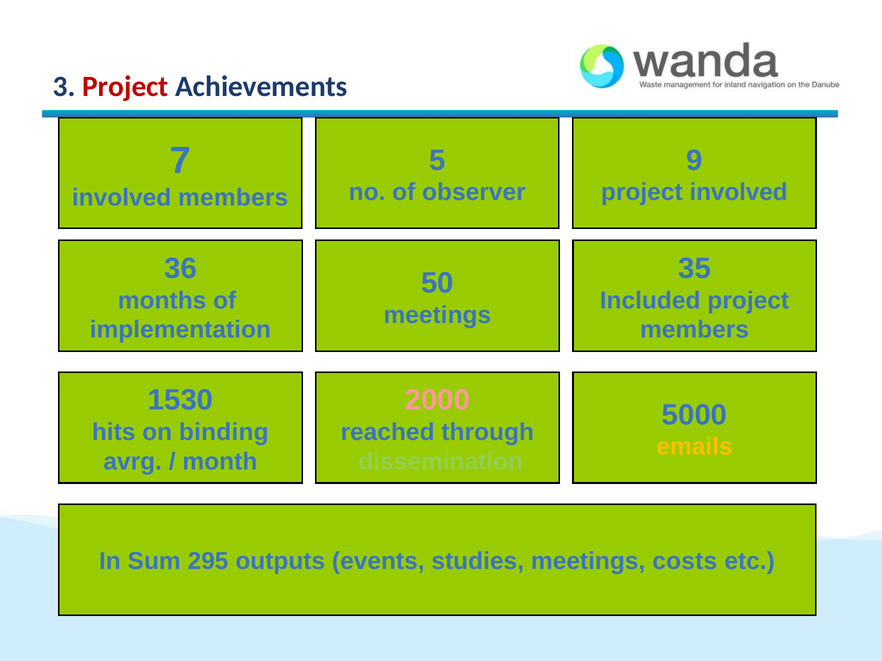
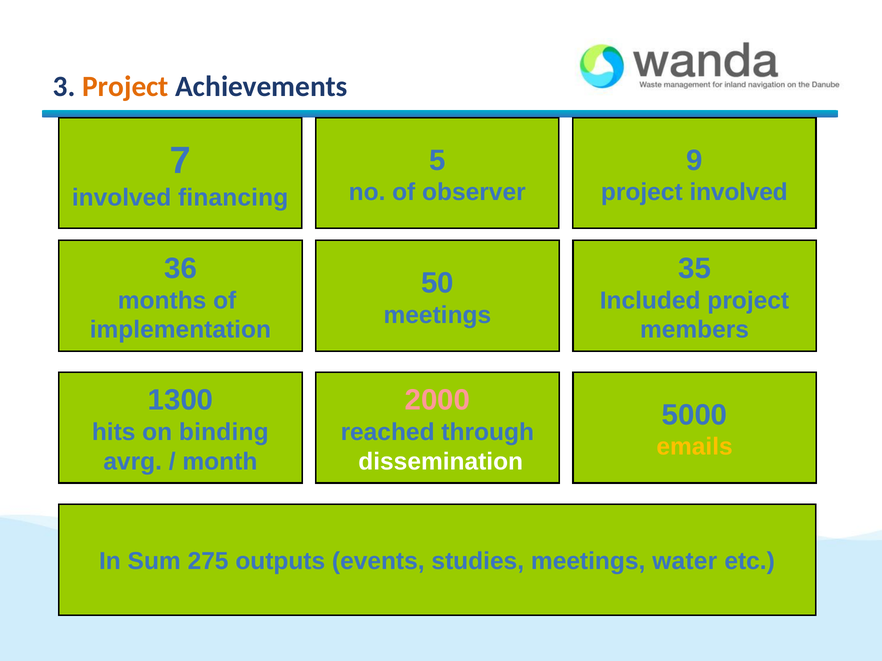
Project at (126, 87) colour: red -> orange
involved members: members -> financing
1530: 1530 -> 1300
dissemination colour: light green -> white
295: 295 -> 275
costs: costs -> water
